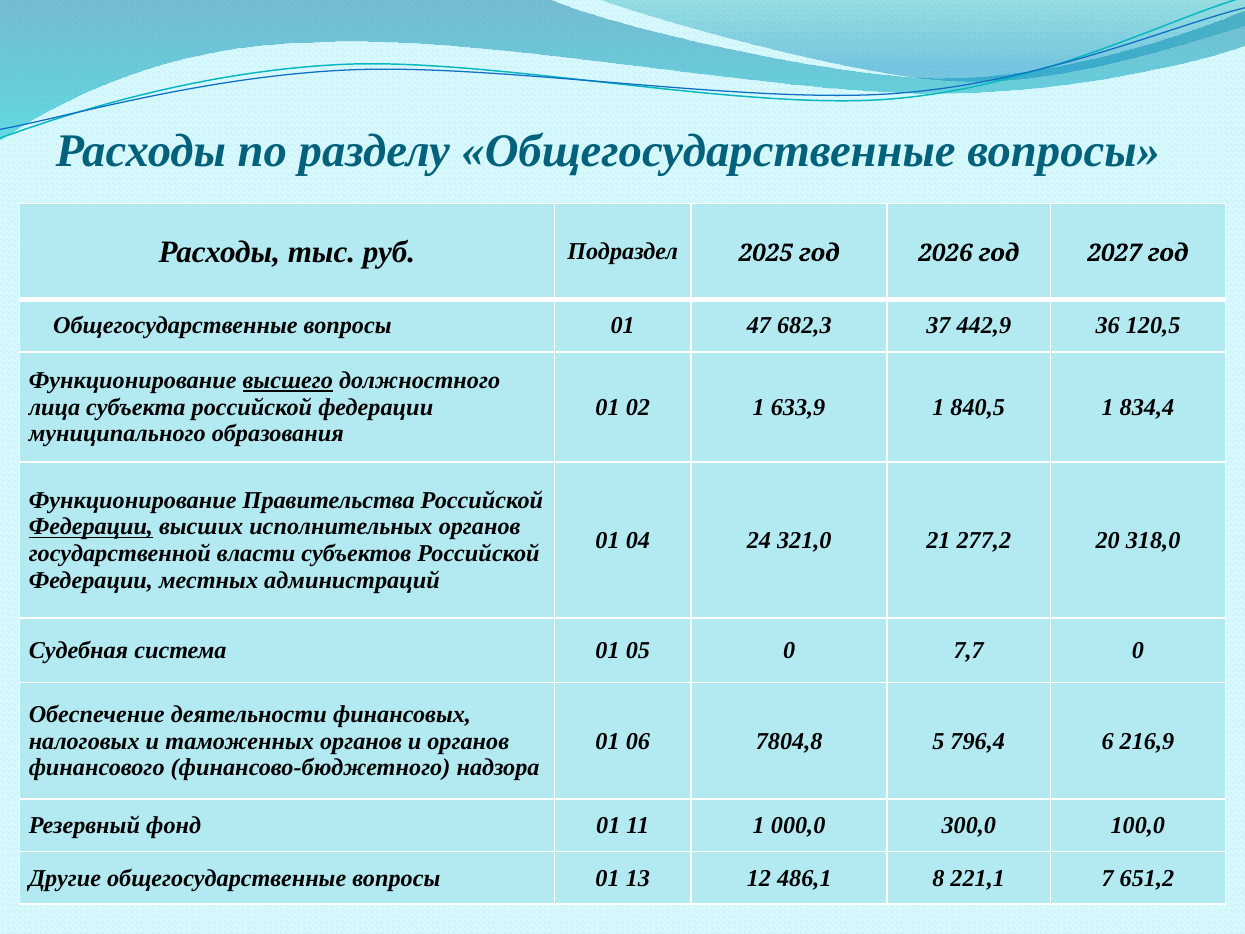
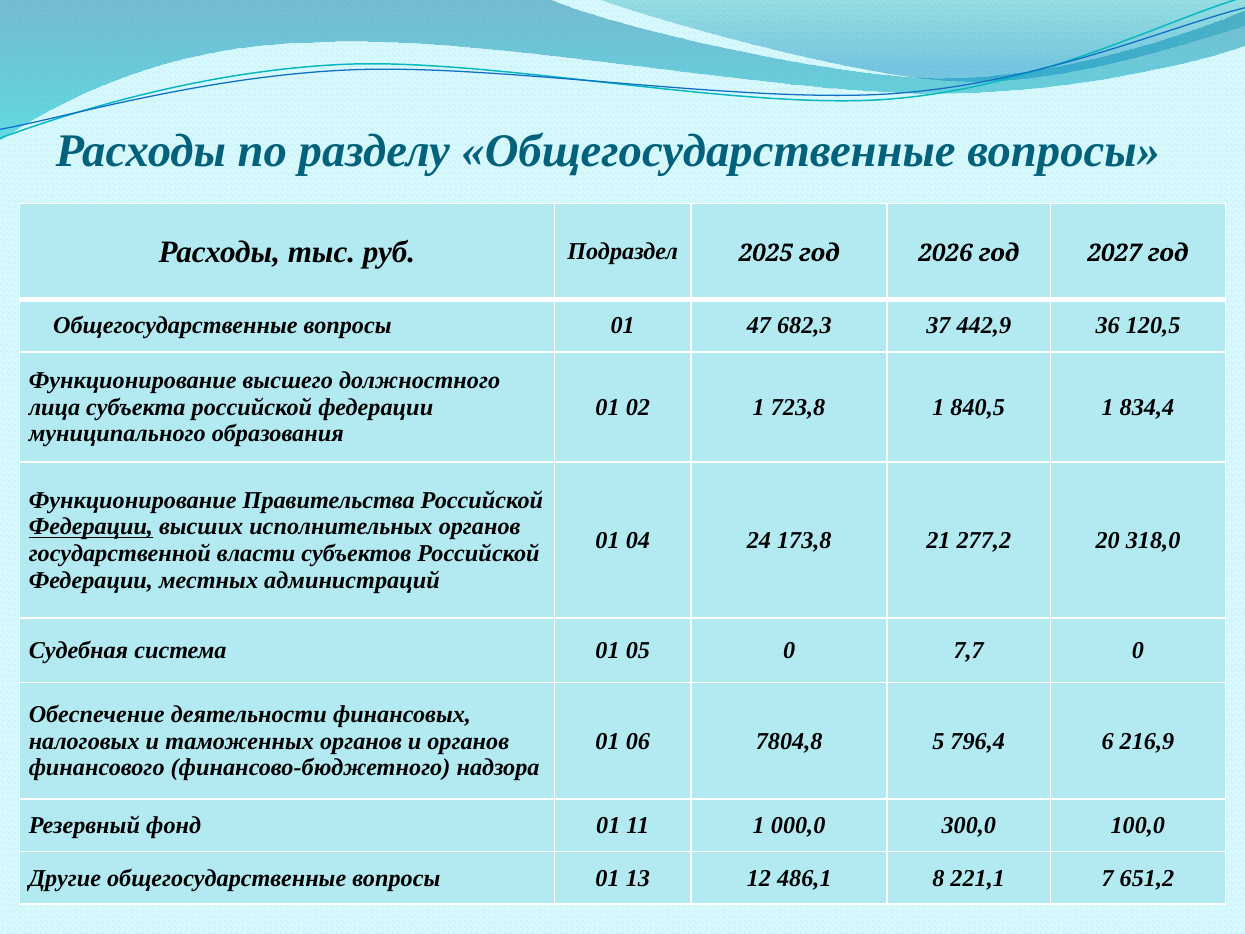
высшего underline: present -> none
633,9: 633,9 -> 723,8
321,0: 321,0 -> 173,8
